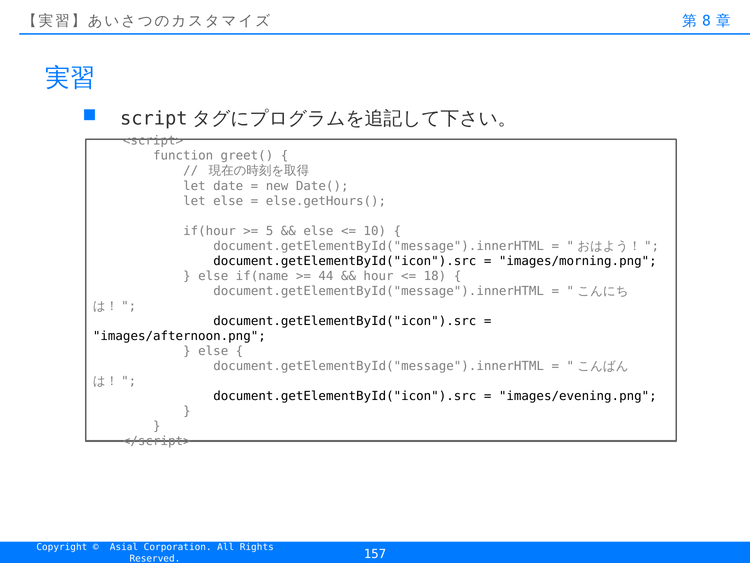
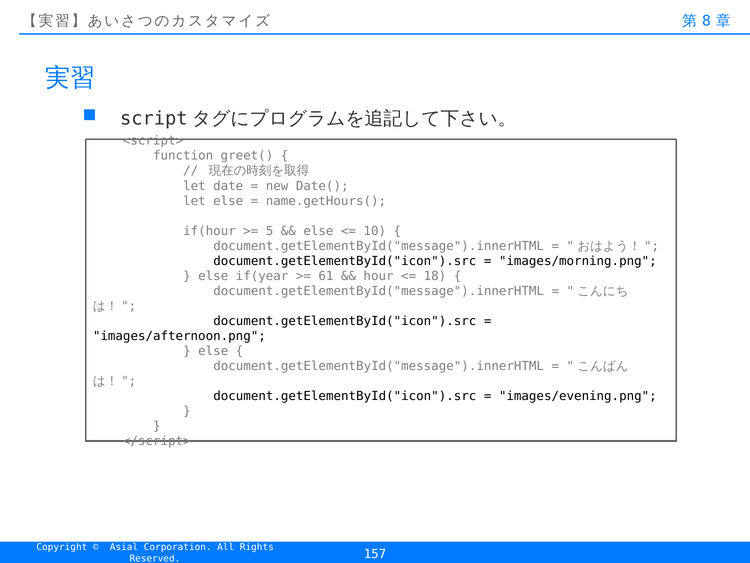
else.getHours(: else.getHours( -> name.getHours(
if(name: if(name -> if(year
44: 44 -> 61
